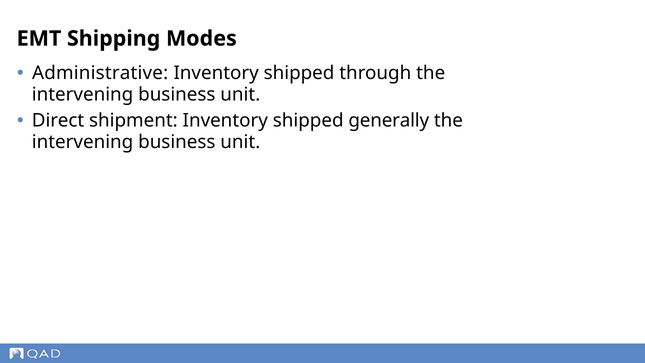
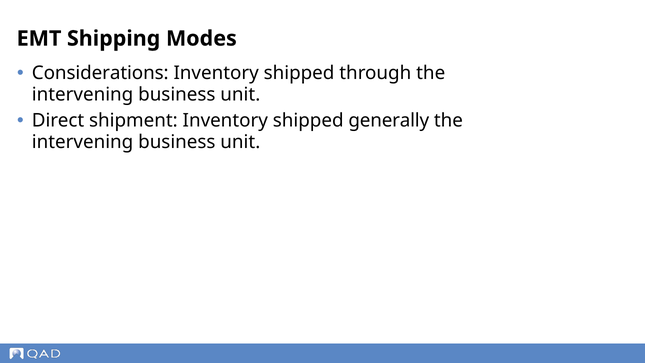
Administrative: Administrative -> Considerations
